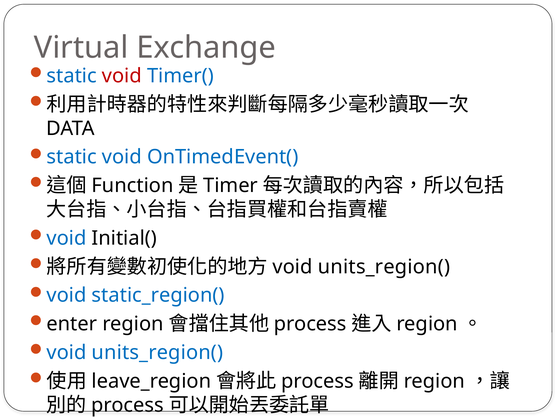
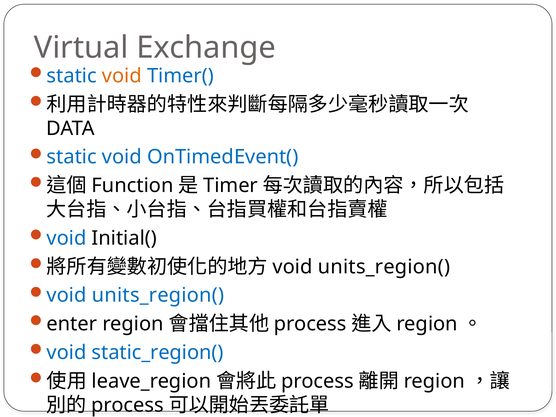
void at (122, 76) colour: red -> orange
static_region( at (158, 295): static_region( -> units_region(
units_region( at (157, 352): units_region( -> static_region(
